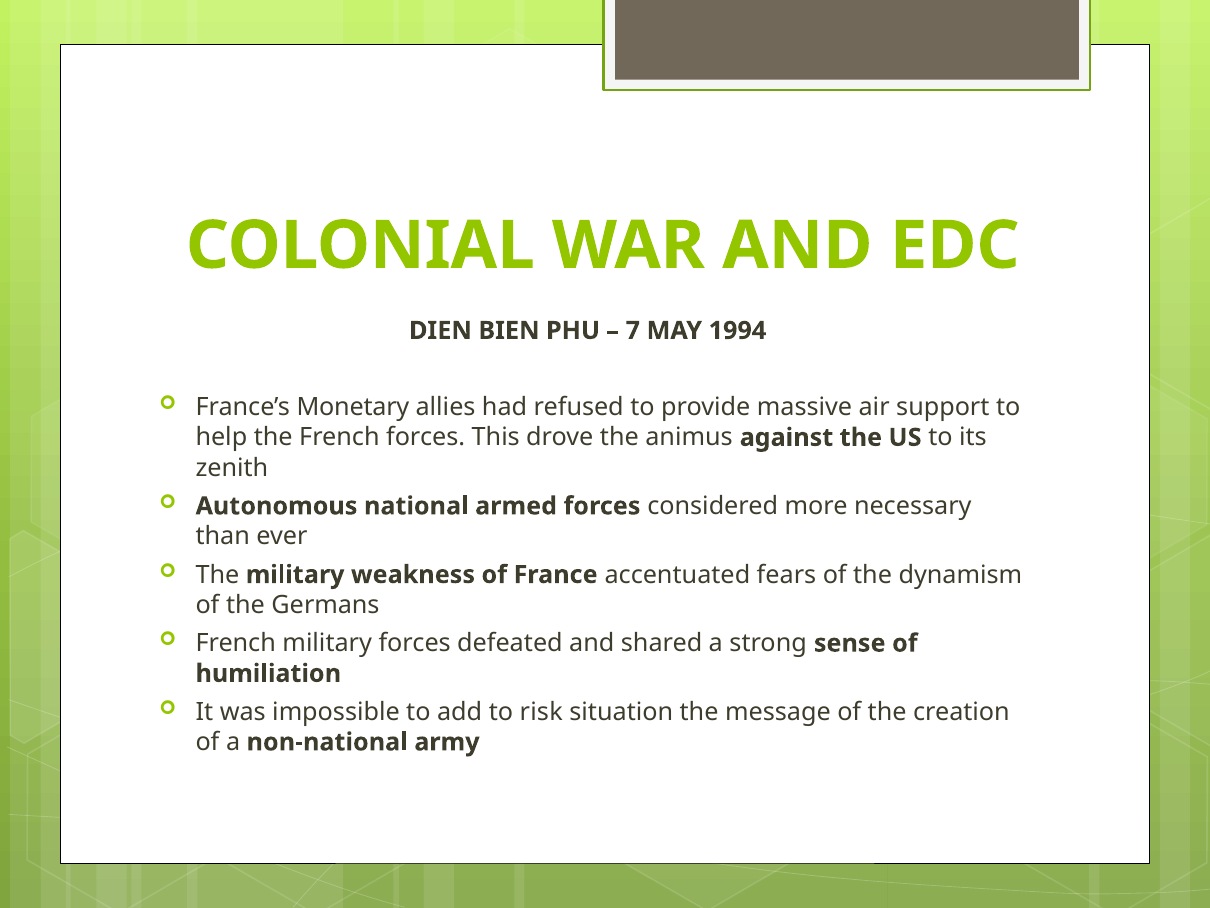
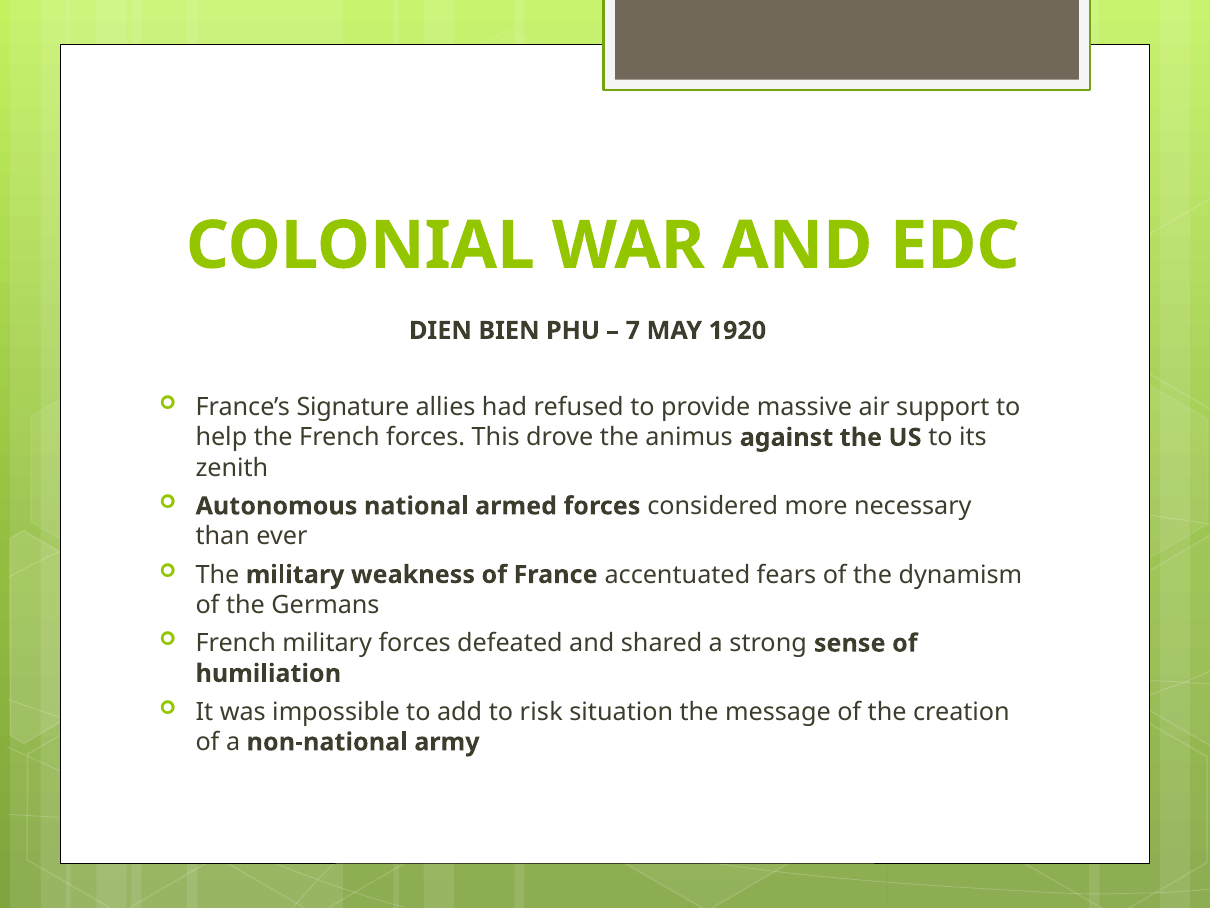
1994: 1994 -> 1920
Monetary: Monetary -> Signature
